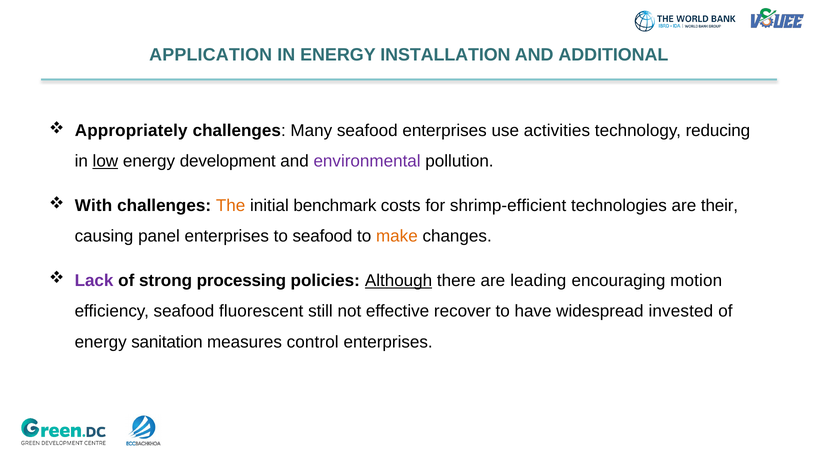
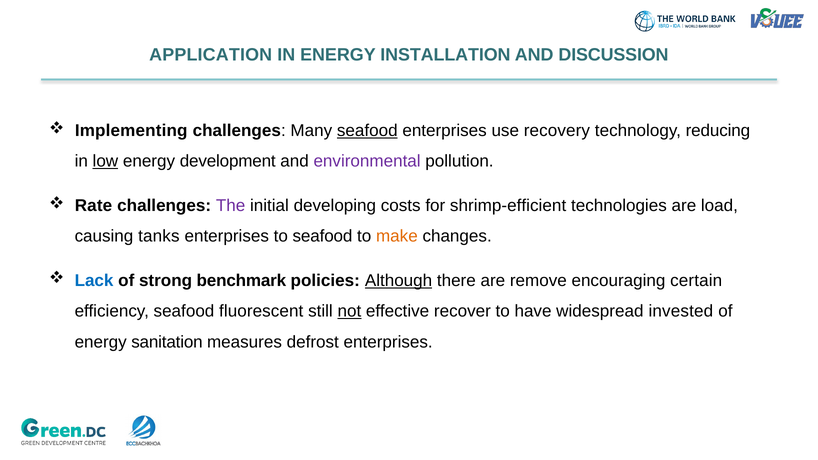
ADDITIONAL: ADDITIONAL -> DISCUSSION
Appropriately: Appropriately -> Implementing
seafood at (367, 131) underline: none -> present
activities: activities -> recovery
With: With -> Rate
The colour: orange -> purple
benchmark: benchmark -> developing
their: their -> load
panel: panel -> tanks
Lack colour: purple -> blue
processing: processing -> benchmark
leading: leading -> remove
motion: motion -> certain
not underline: none -> present
control: control -> defrost
